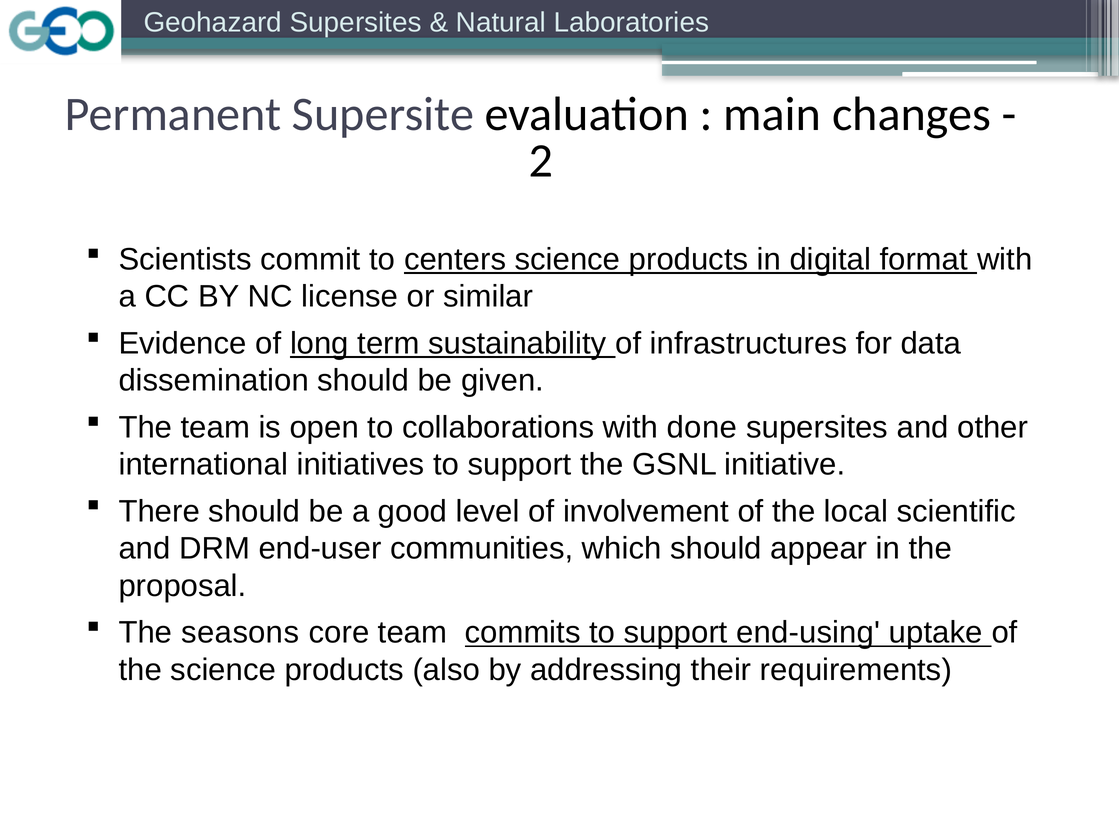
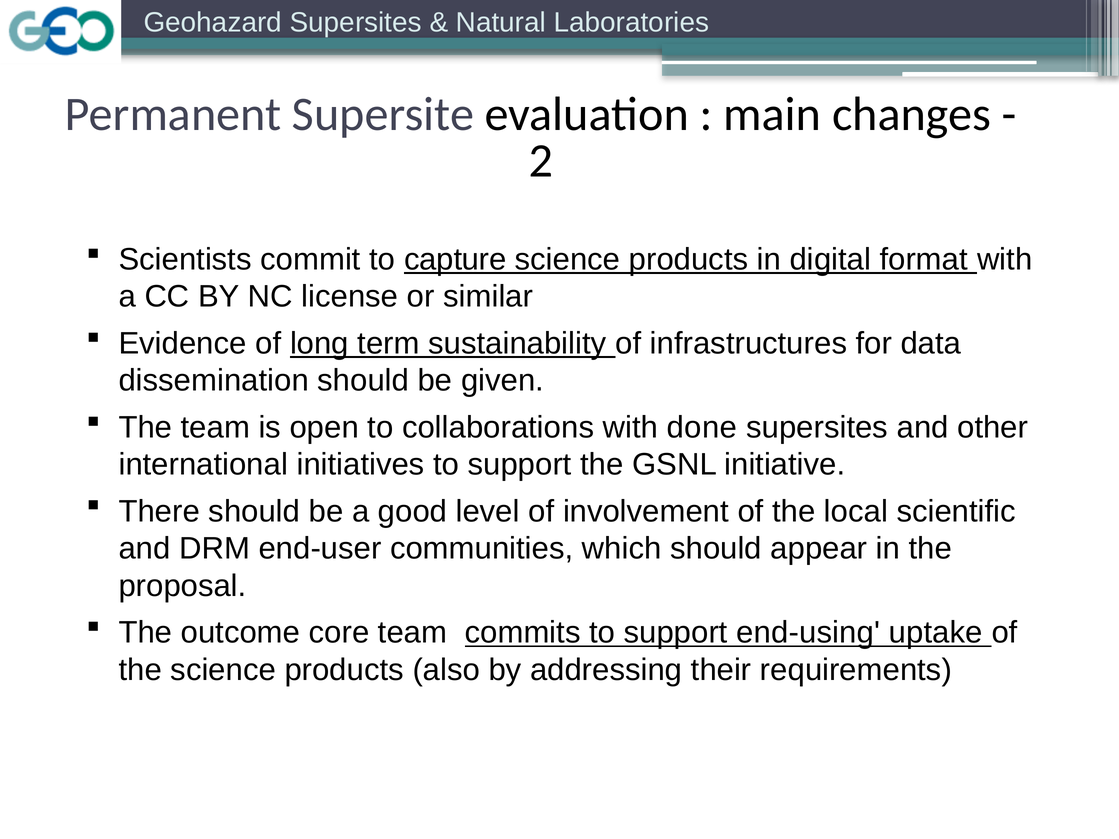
centers: centers -> capture
seasons: seasons -> outcome
